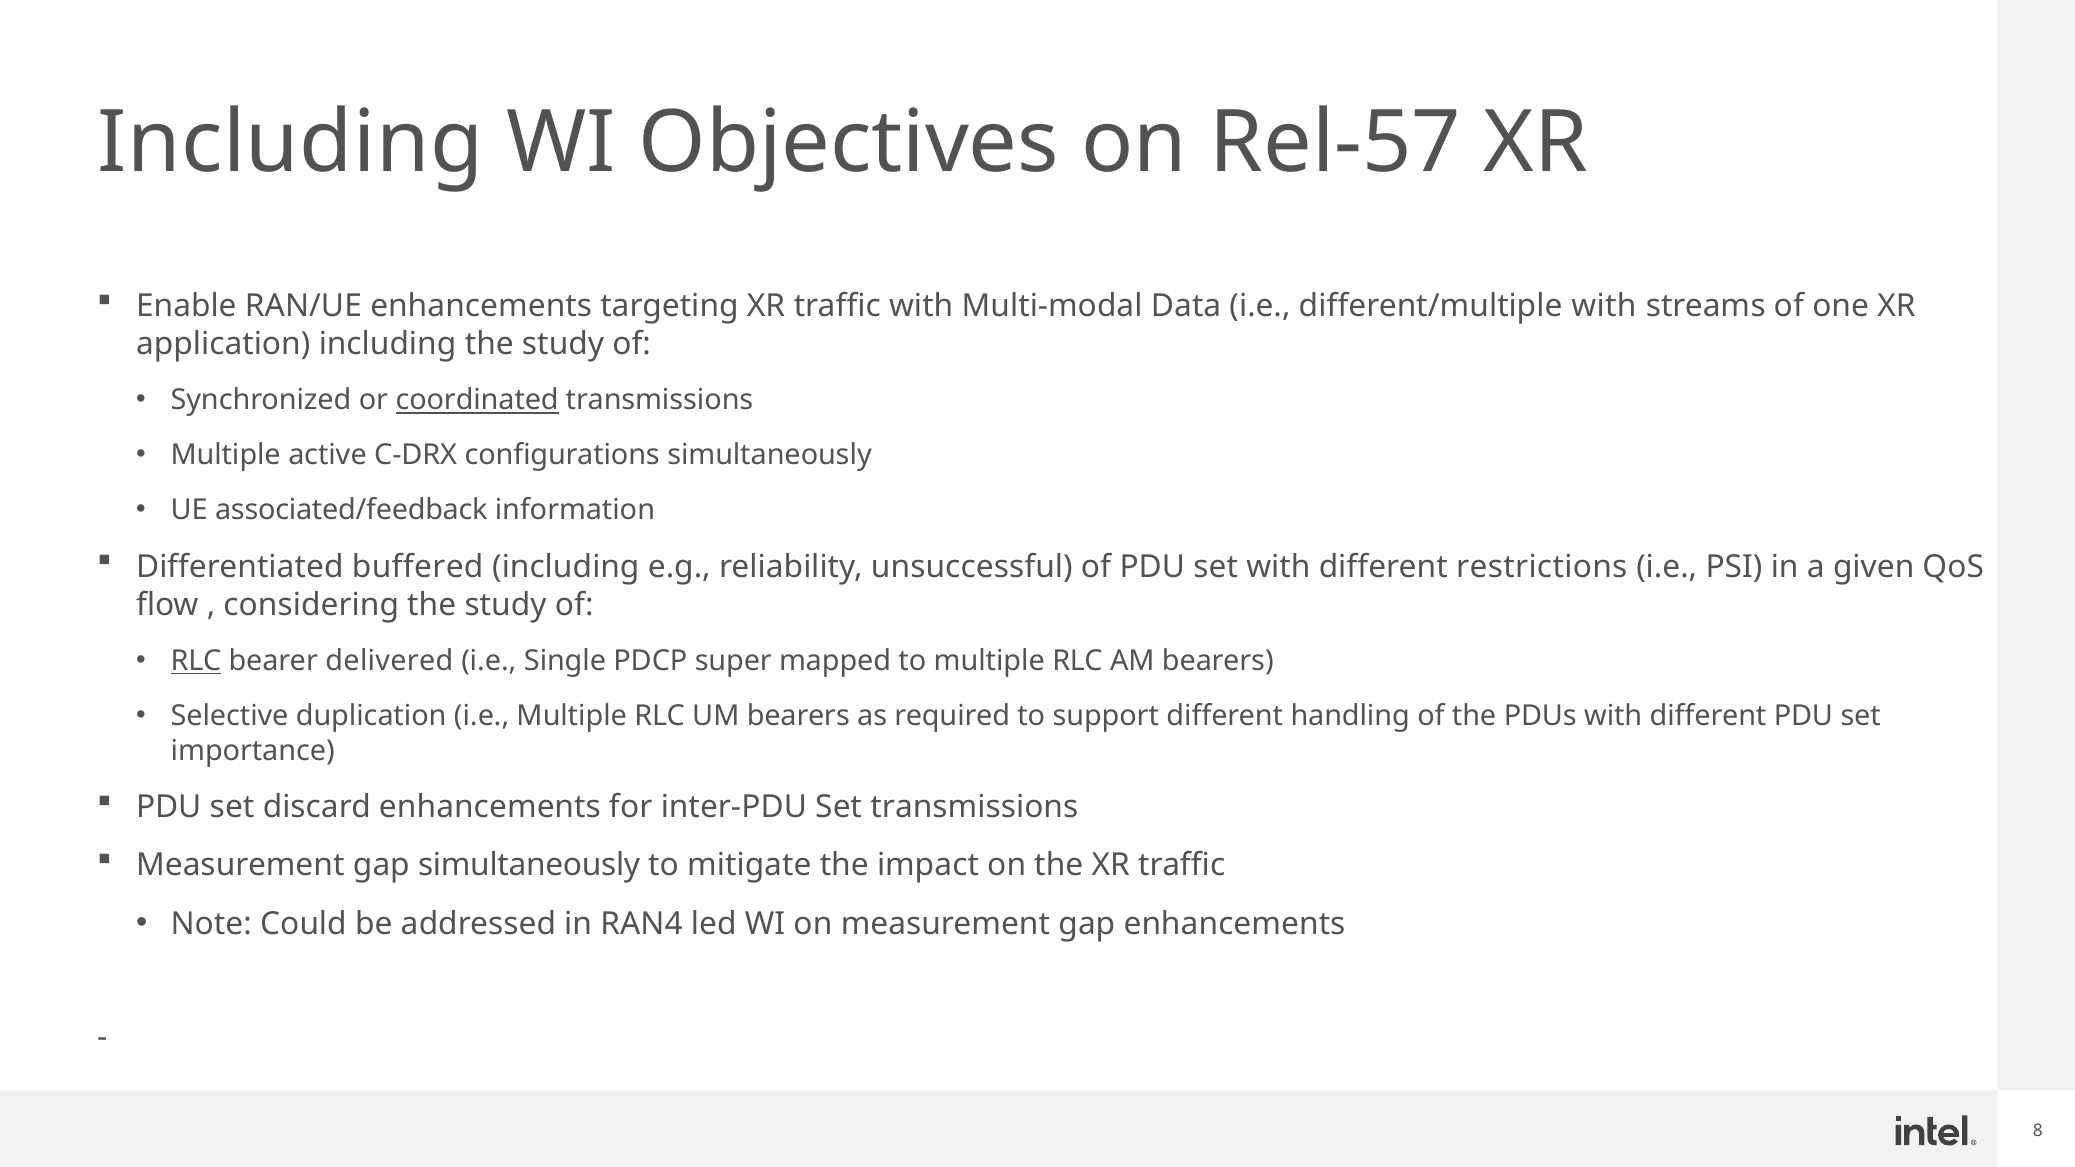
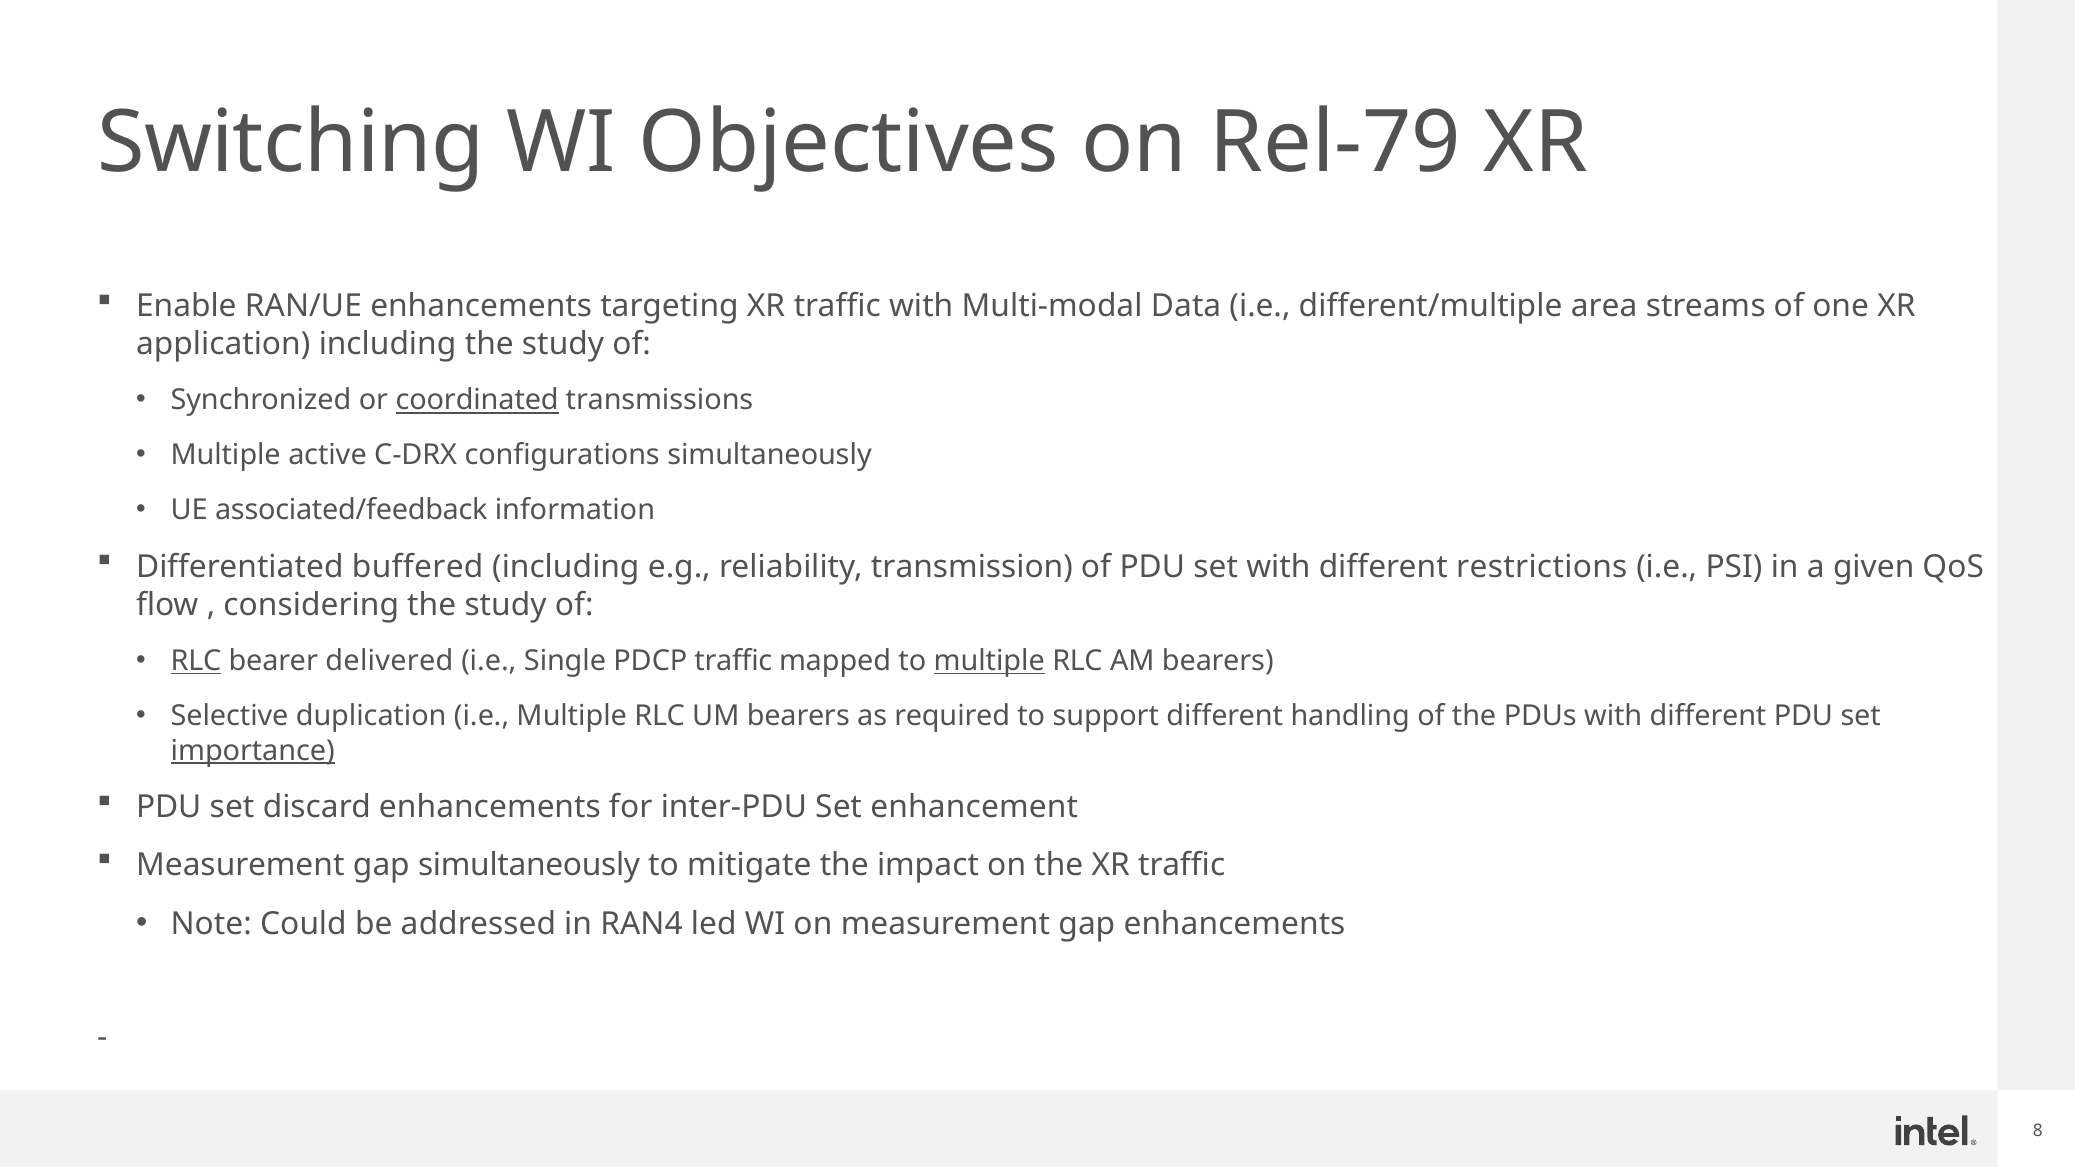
Including at (290, 143): Including -> Switching
Rel-57: Rel-57 -> Rel-79
different/multiple with: with -> area
unsuccessful: unsuccessful -> transmission
PDCP super: super -> traffic
multiple at (989, 661) underline: none -> present
importance underline: none -> present
Set transmissions: transmissions -> enhancement
